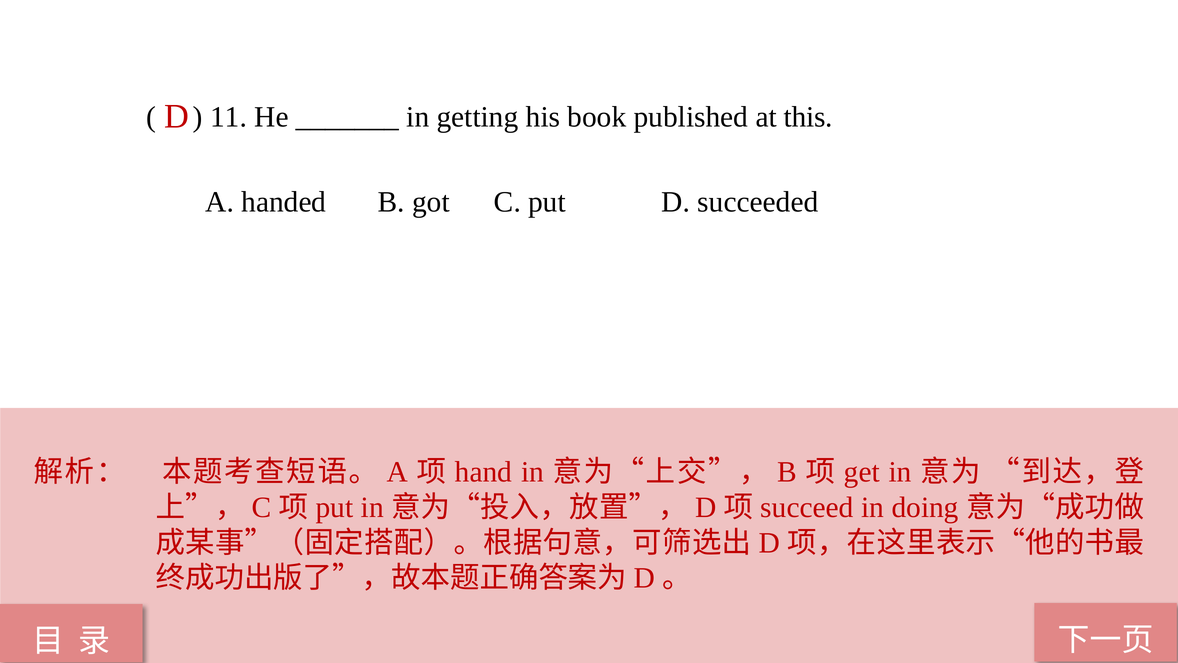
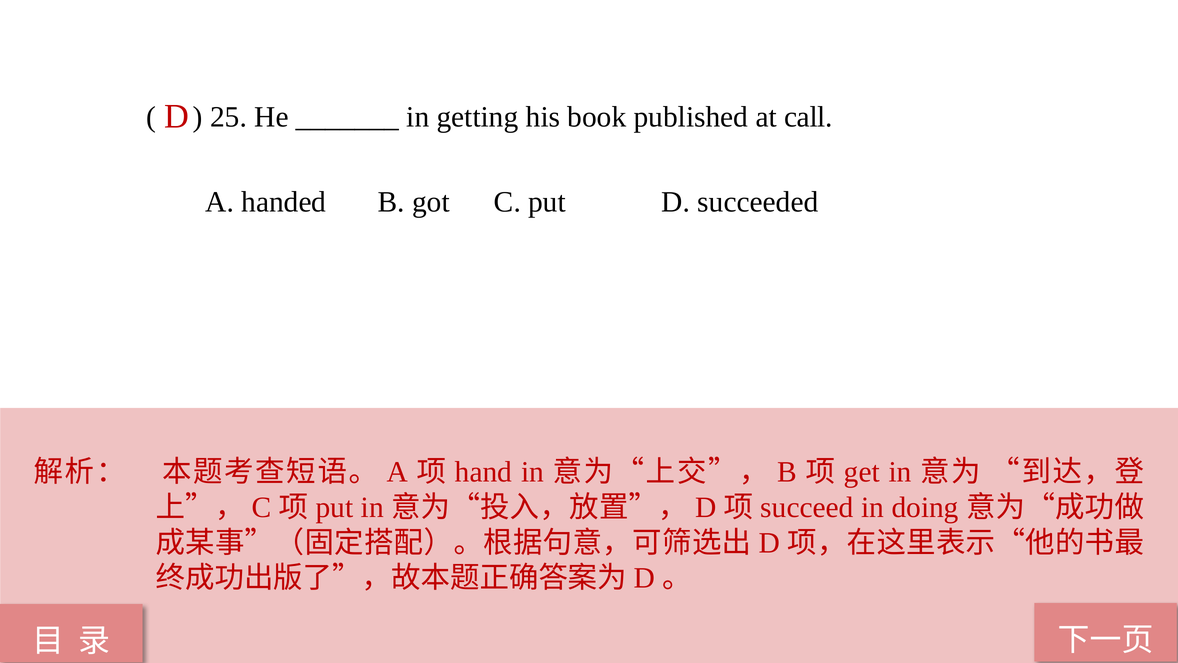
11: 11 -> 25
this: this -> call
